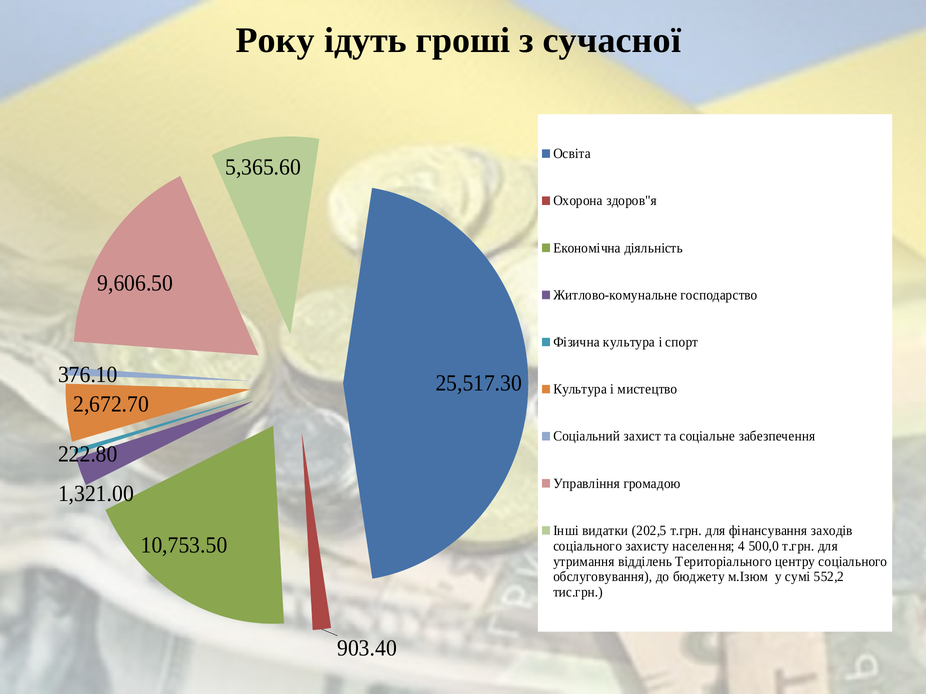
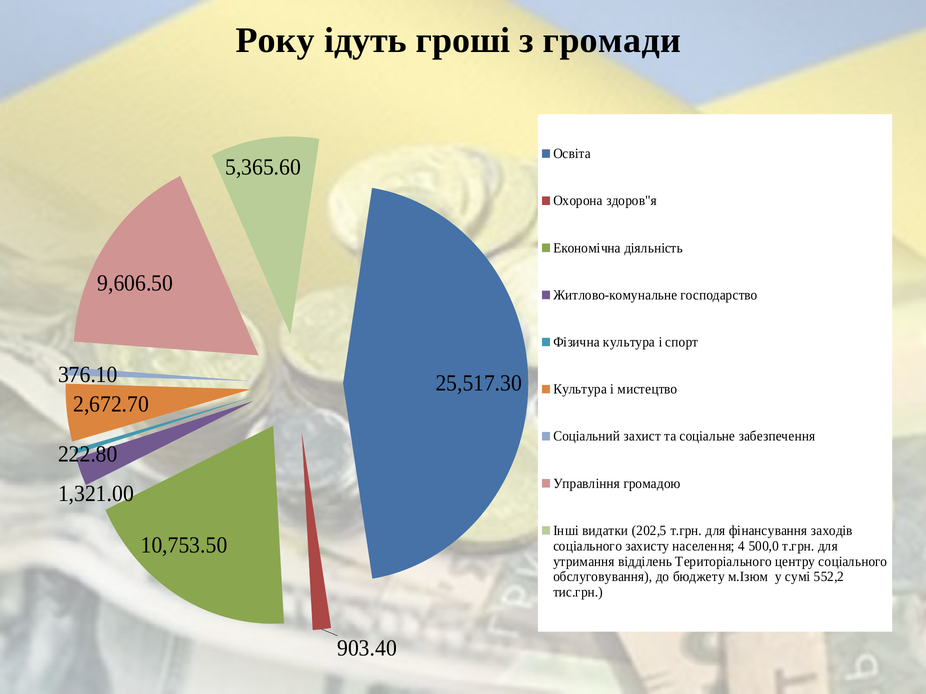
сучасної: сучасної -> громади
